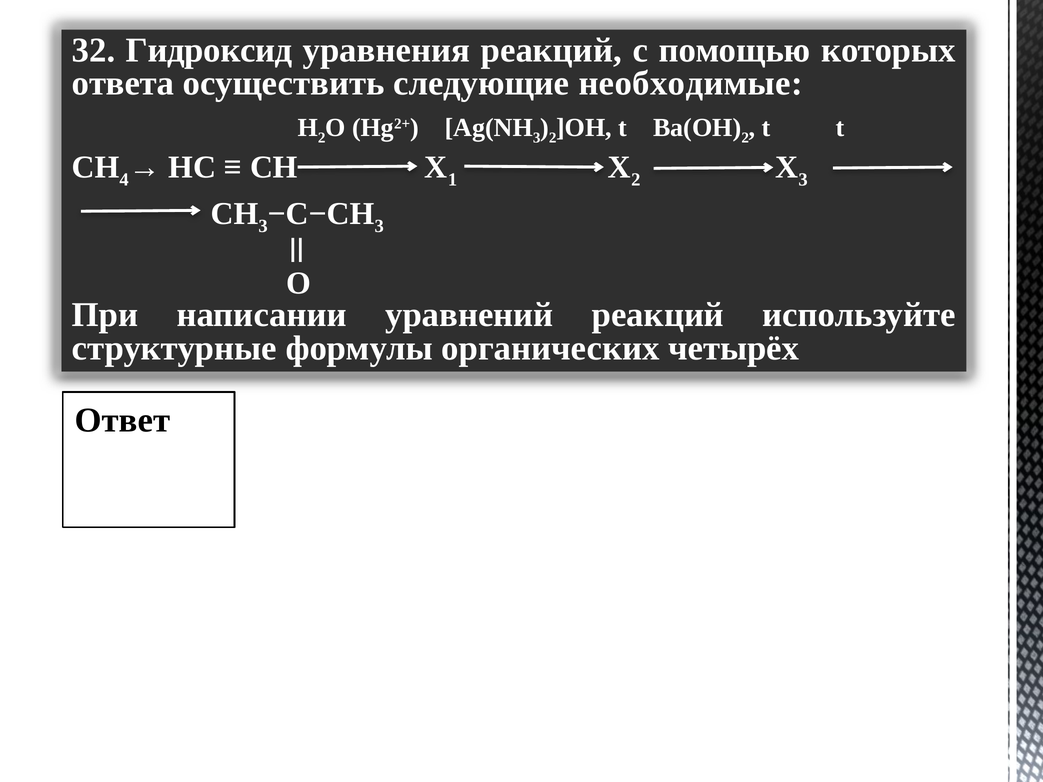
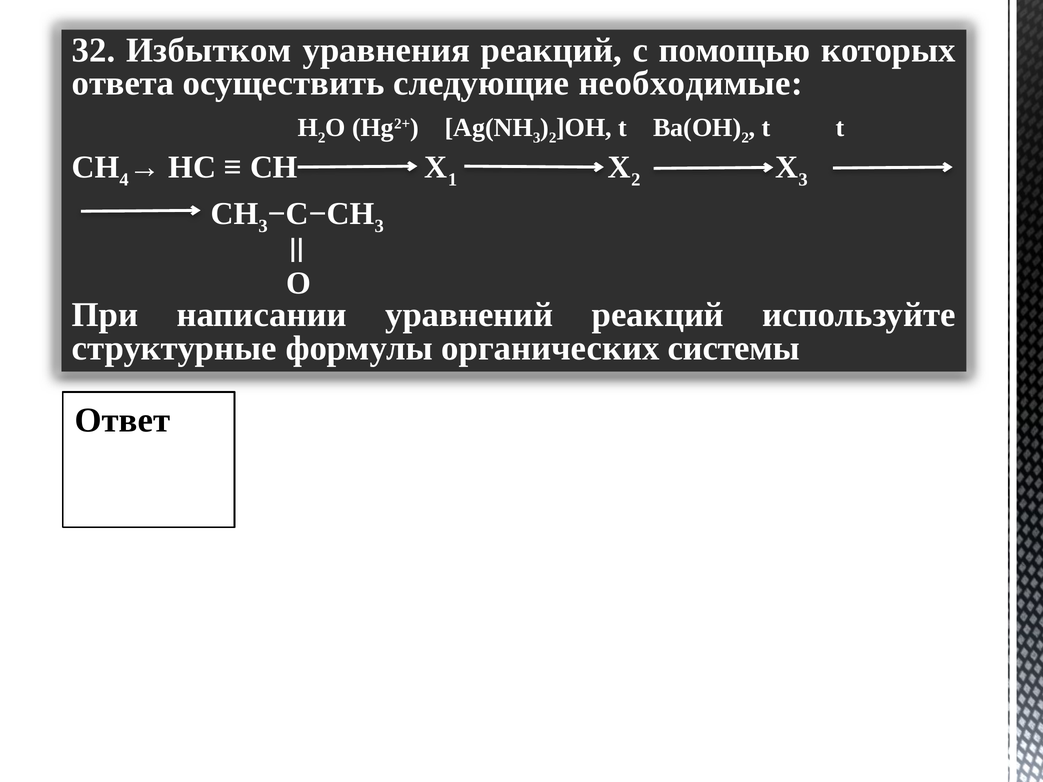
Гидроксид: Гидроксид -> Избытком
четырёх: четырёх -> системы
